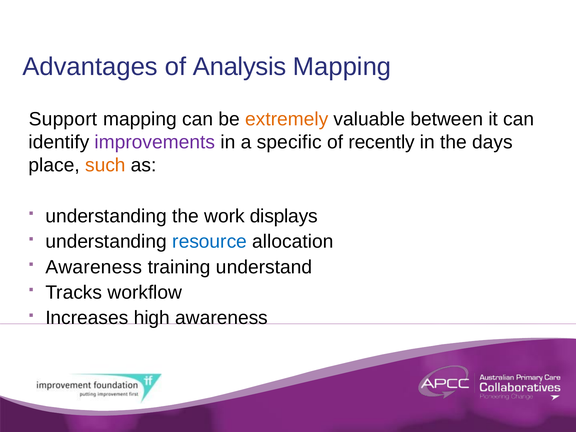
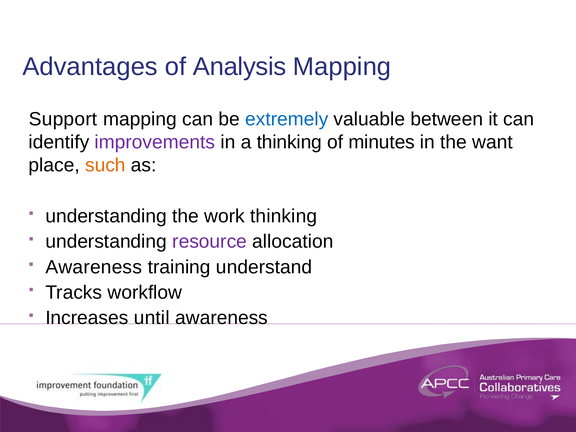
extremely colour: orange -> blue
a specific: specific -> thinking
recently: recently -> minutes
days: days -> want
work displays: displays -> thinking
resource colour: blue -> purple
high: high -> until
